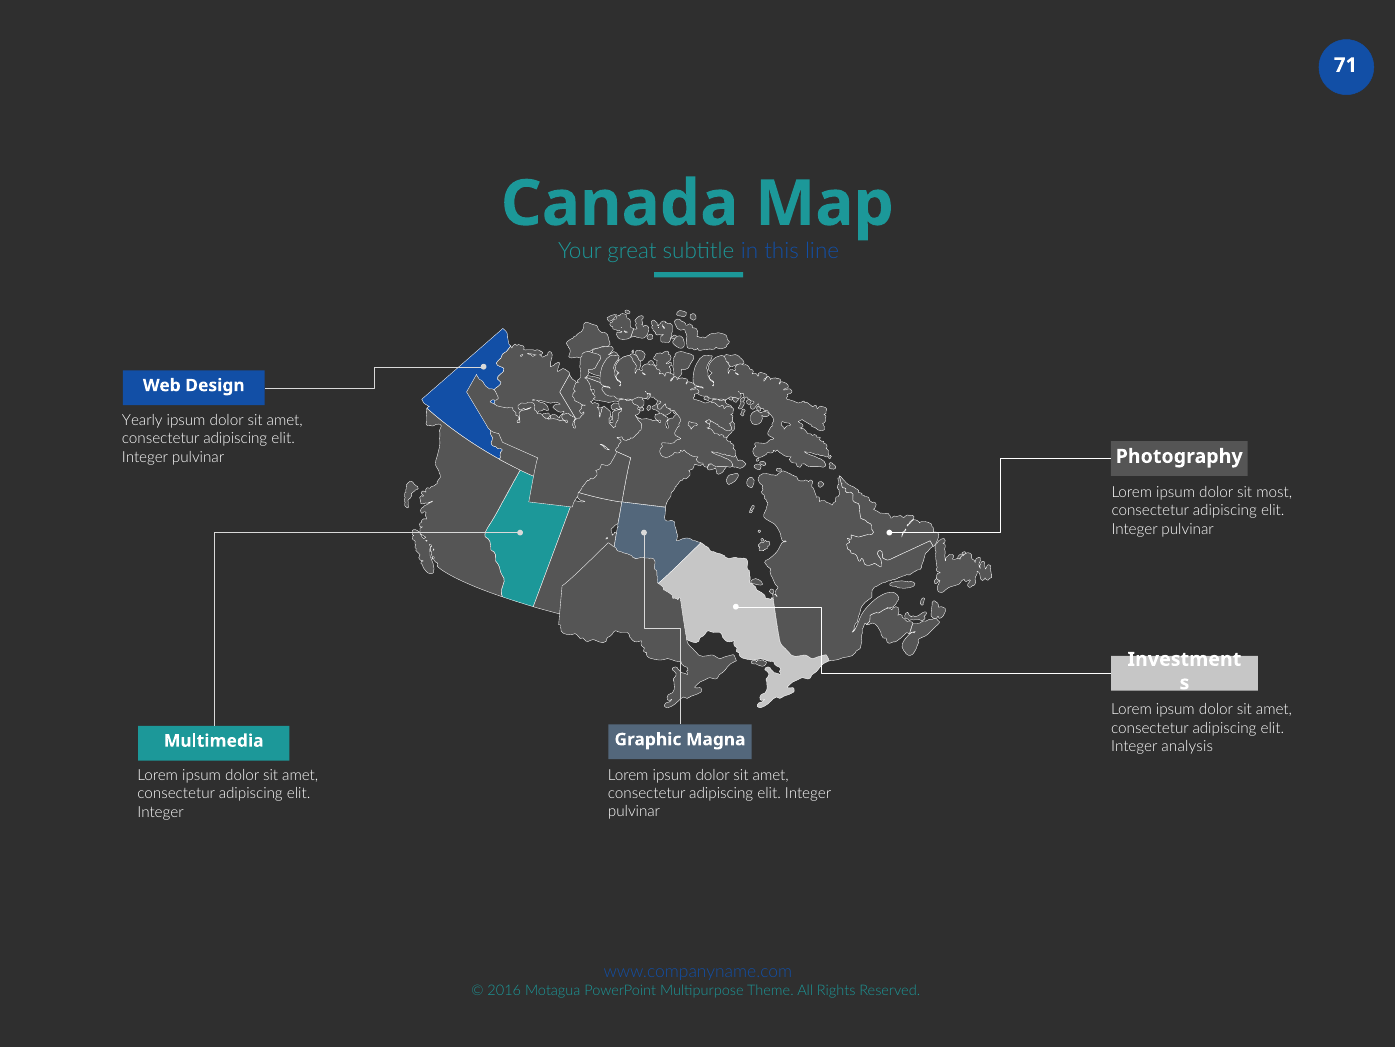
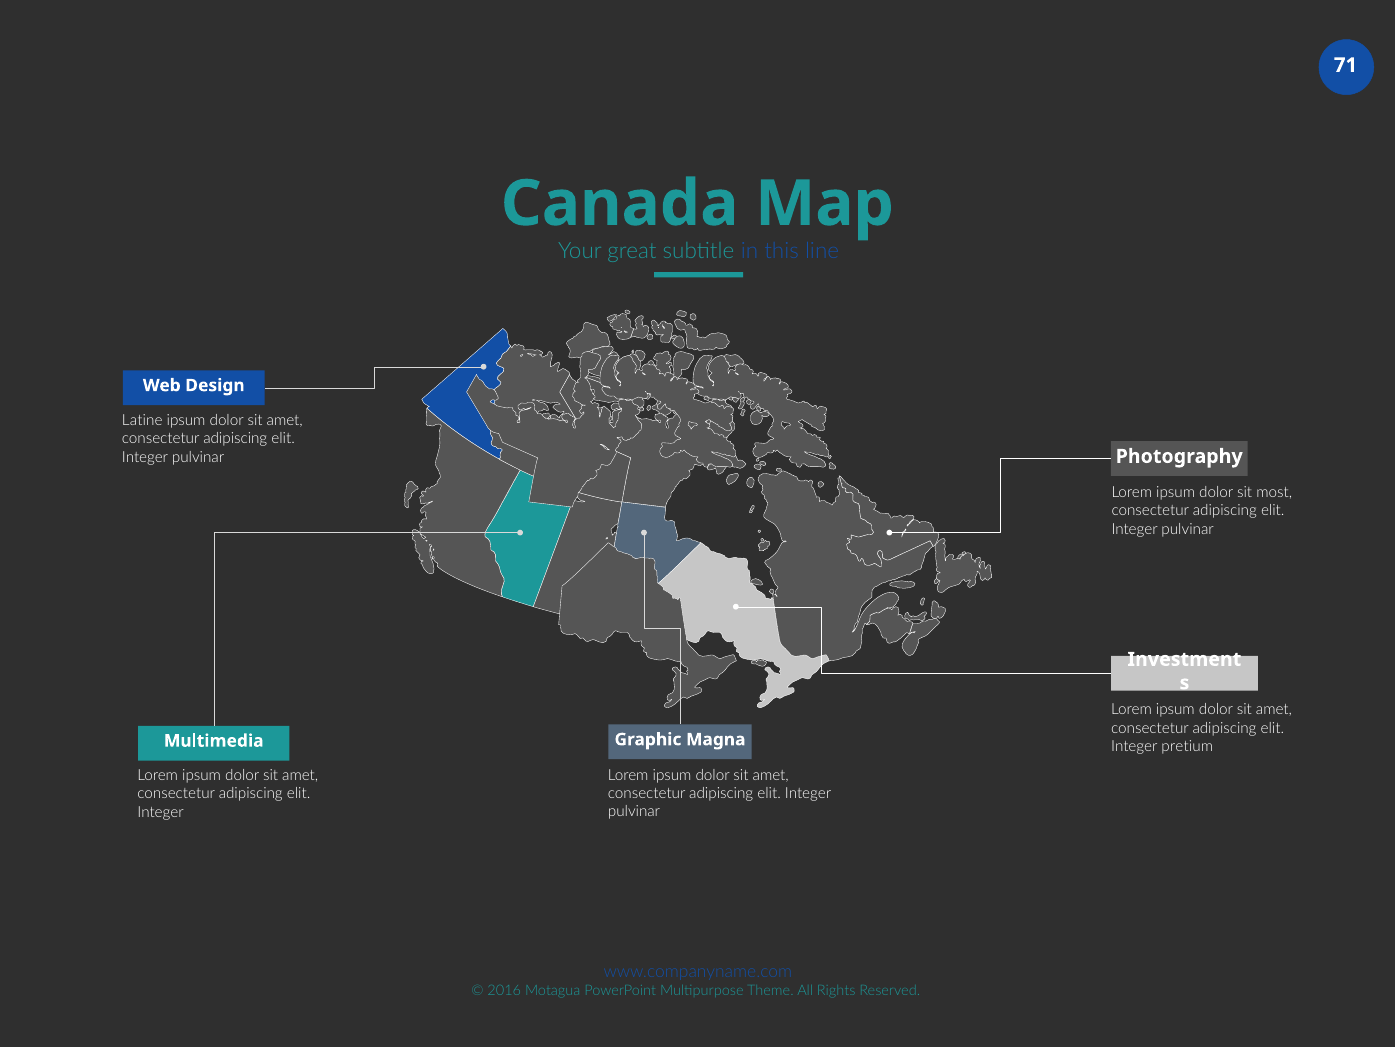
Yearly: Yearly -> Latine
analysis: analysis -> pretium
